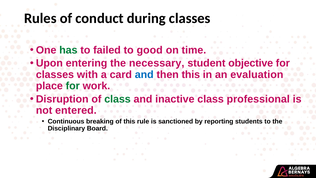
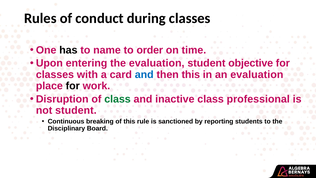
has colour: green -> black
failed: failed -> name
good: good -> order
the necessary: necessary -> evaluation
for at (73, 86) colour: green -> black
not entered: entered -> student
